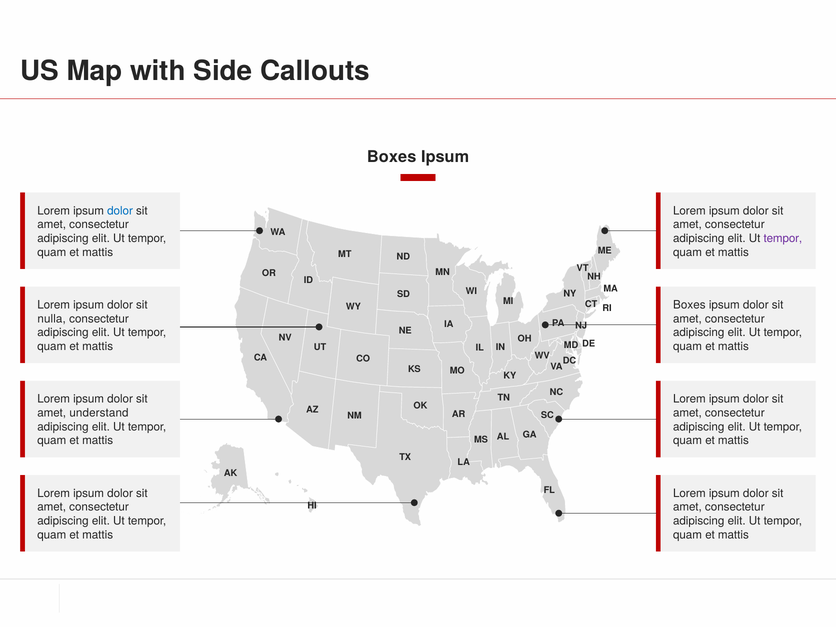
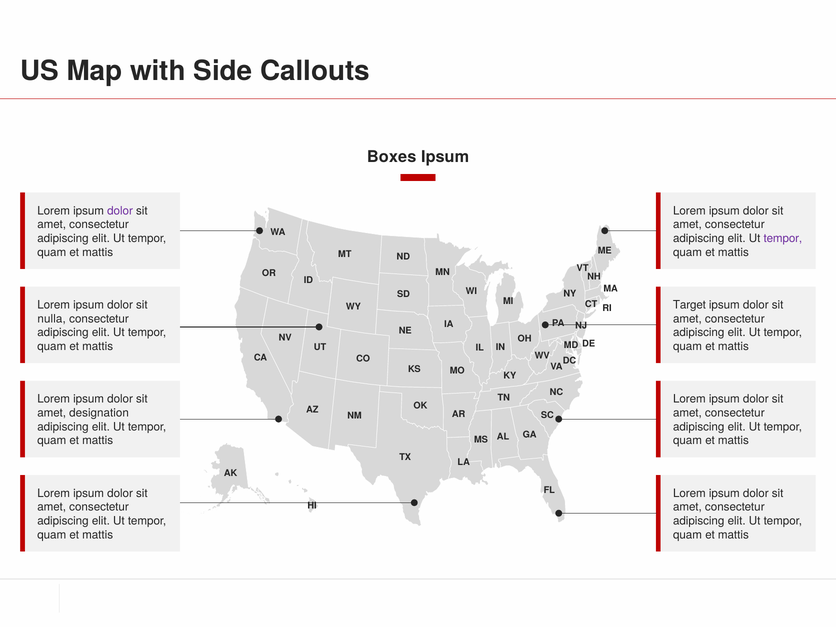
dolor at (120, 211) colour: blue -> purple
Boxes at (689, 305): Boxes -> Target
understand: understand -> designation
